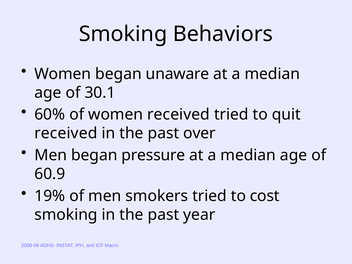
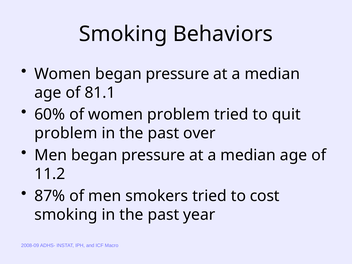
Women began unaware: unaware -> pressure
30.1: 30.1 -> 81.1
women received: received -> problem
received at (66, 133): received -> problem
60.9: 60.9 -> 11.2
19%: 19% -> 87%
